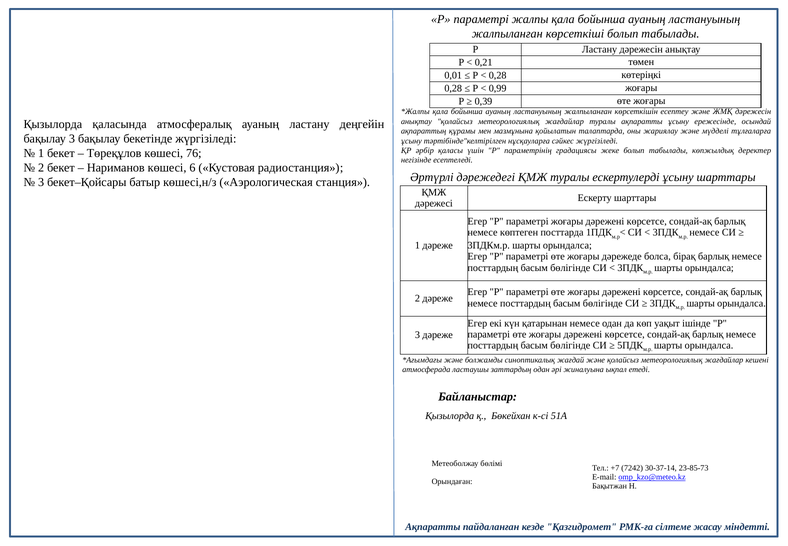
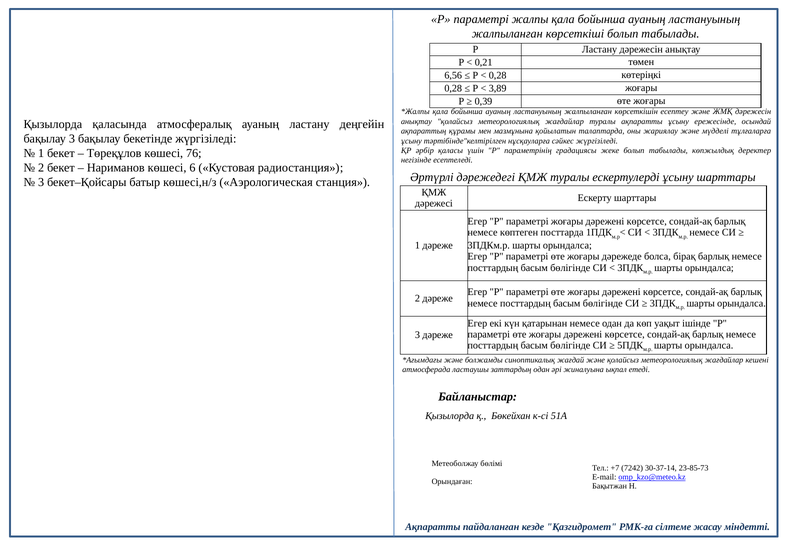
0,01: 0,01 -> 6,56
0,99: 0,99 -> 3,89
